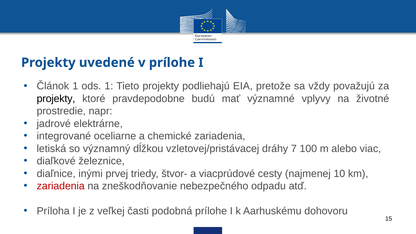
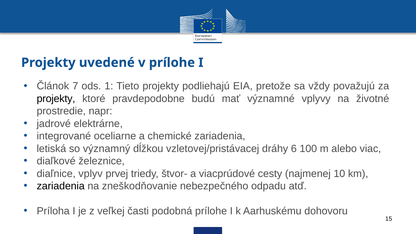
Článok 1: 1 -> 7
7: 7 -> 6
inými: inými -> vplyv
zariadenia at (61, 186) colour: red -> black
